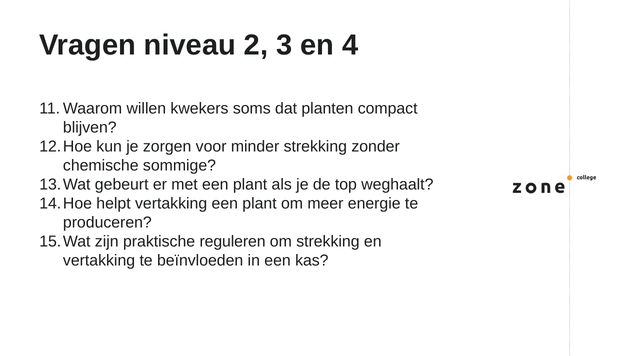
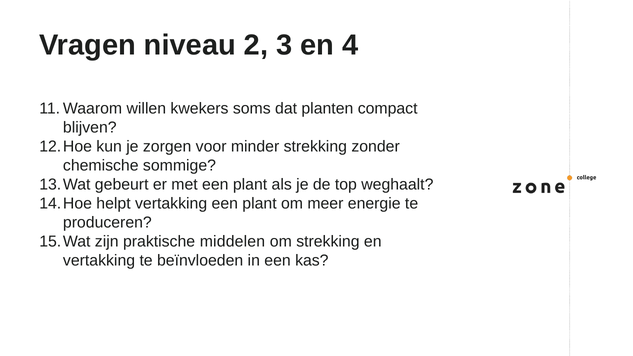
reguleren: reguleren -> middelen
